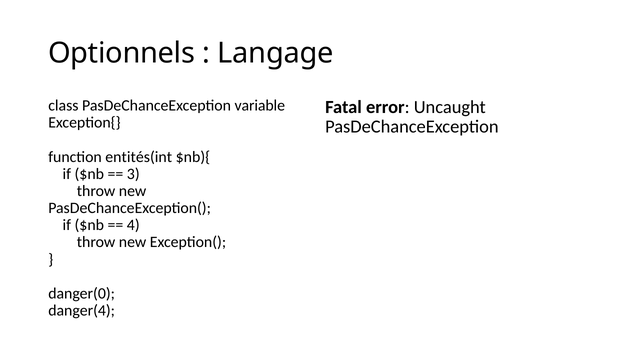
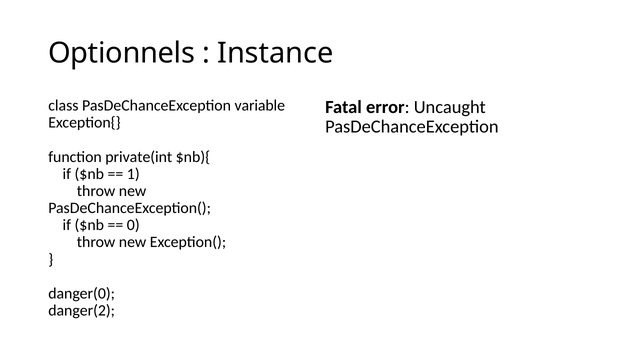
Langage: Langage -> Instance
entités(int: entités(int -> private(int
3: 3 -> 1
4: 4 -> 0
danger(4: danger(4 -> danger(2
